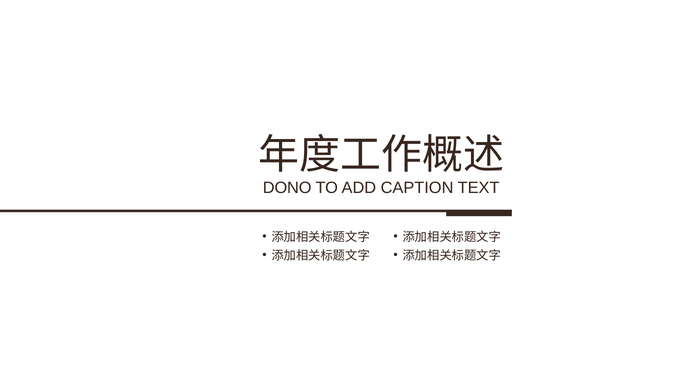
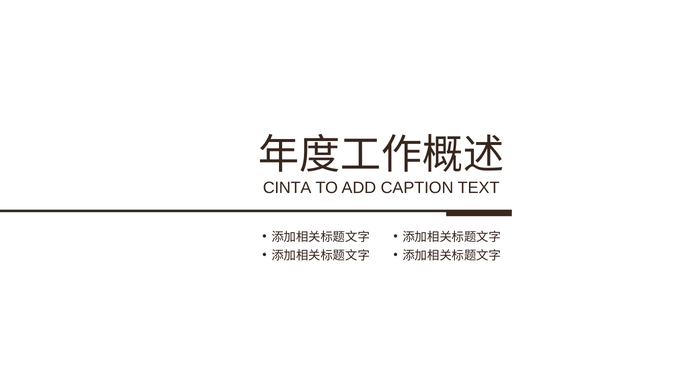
DONO: DONO -> CINTA
